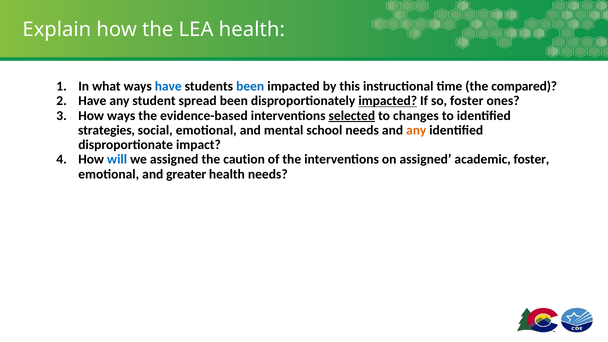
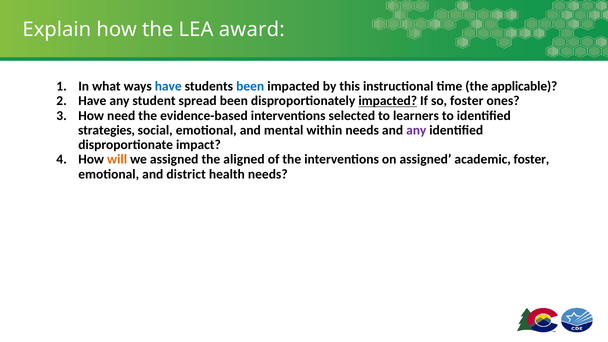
LEA health: health -> award
compared: compared -> applicable
How ways: ways -> need
selected underline: present -> none
changes: changes -> learners
school: school -> within
any at (416, 130) colour: orange -> purple
will colour: blue -> orange
caution: caution -> aligned
greater: greater -> district
